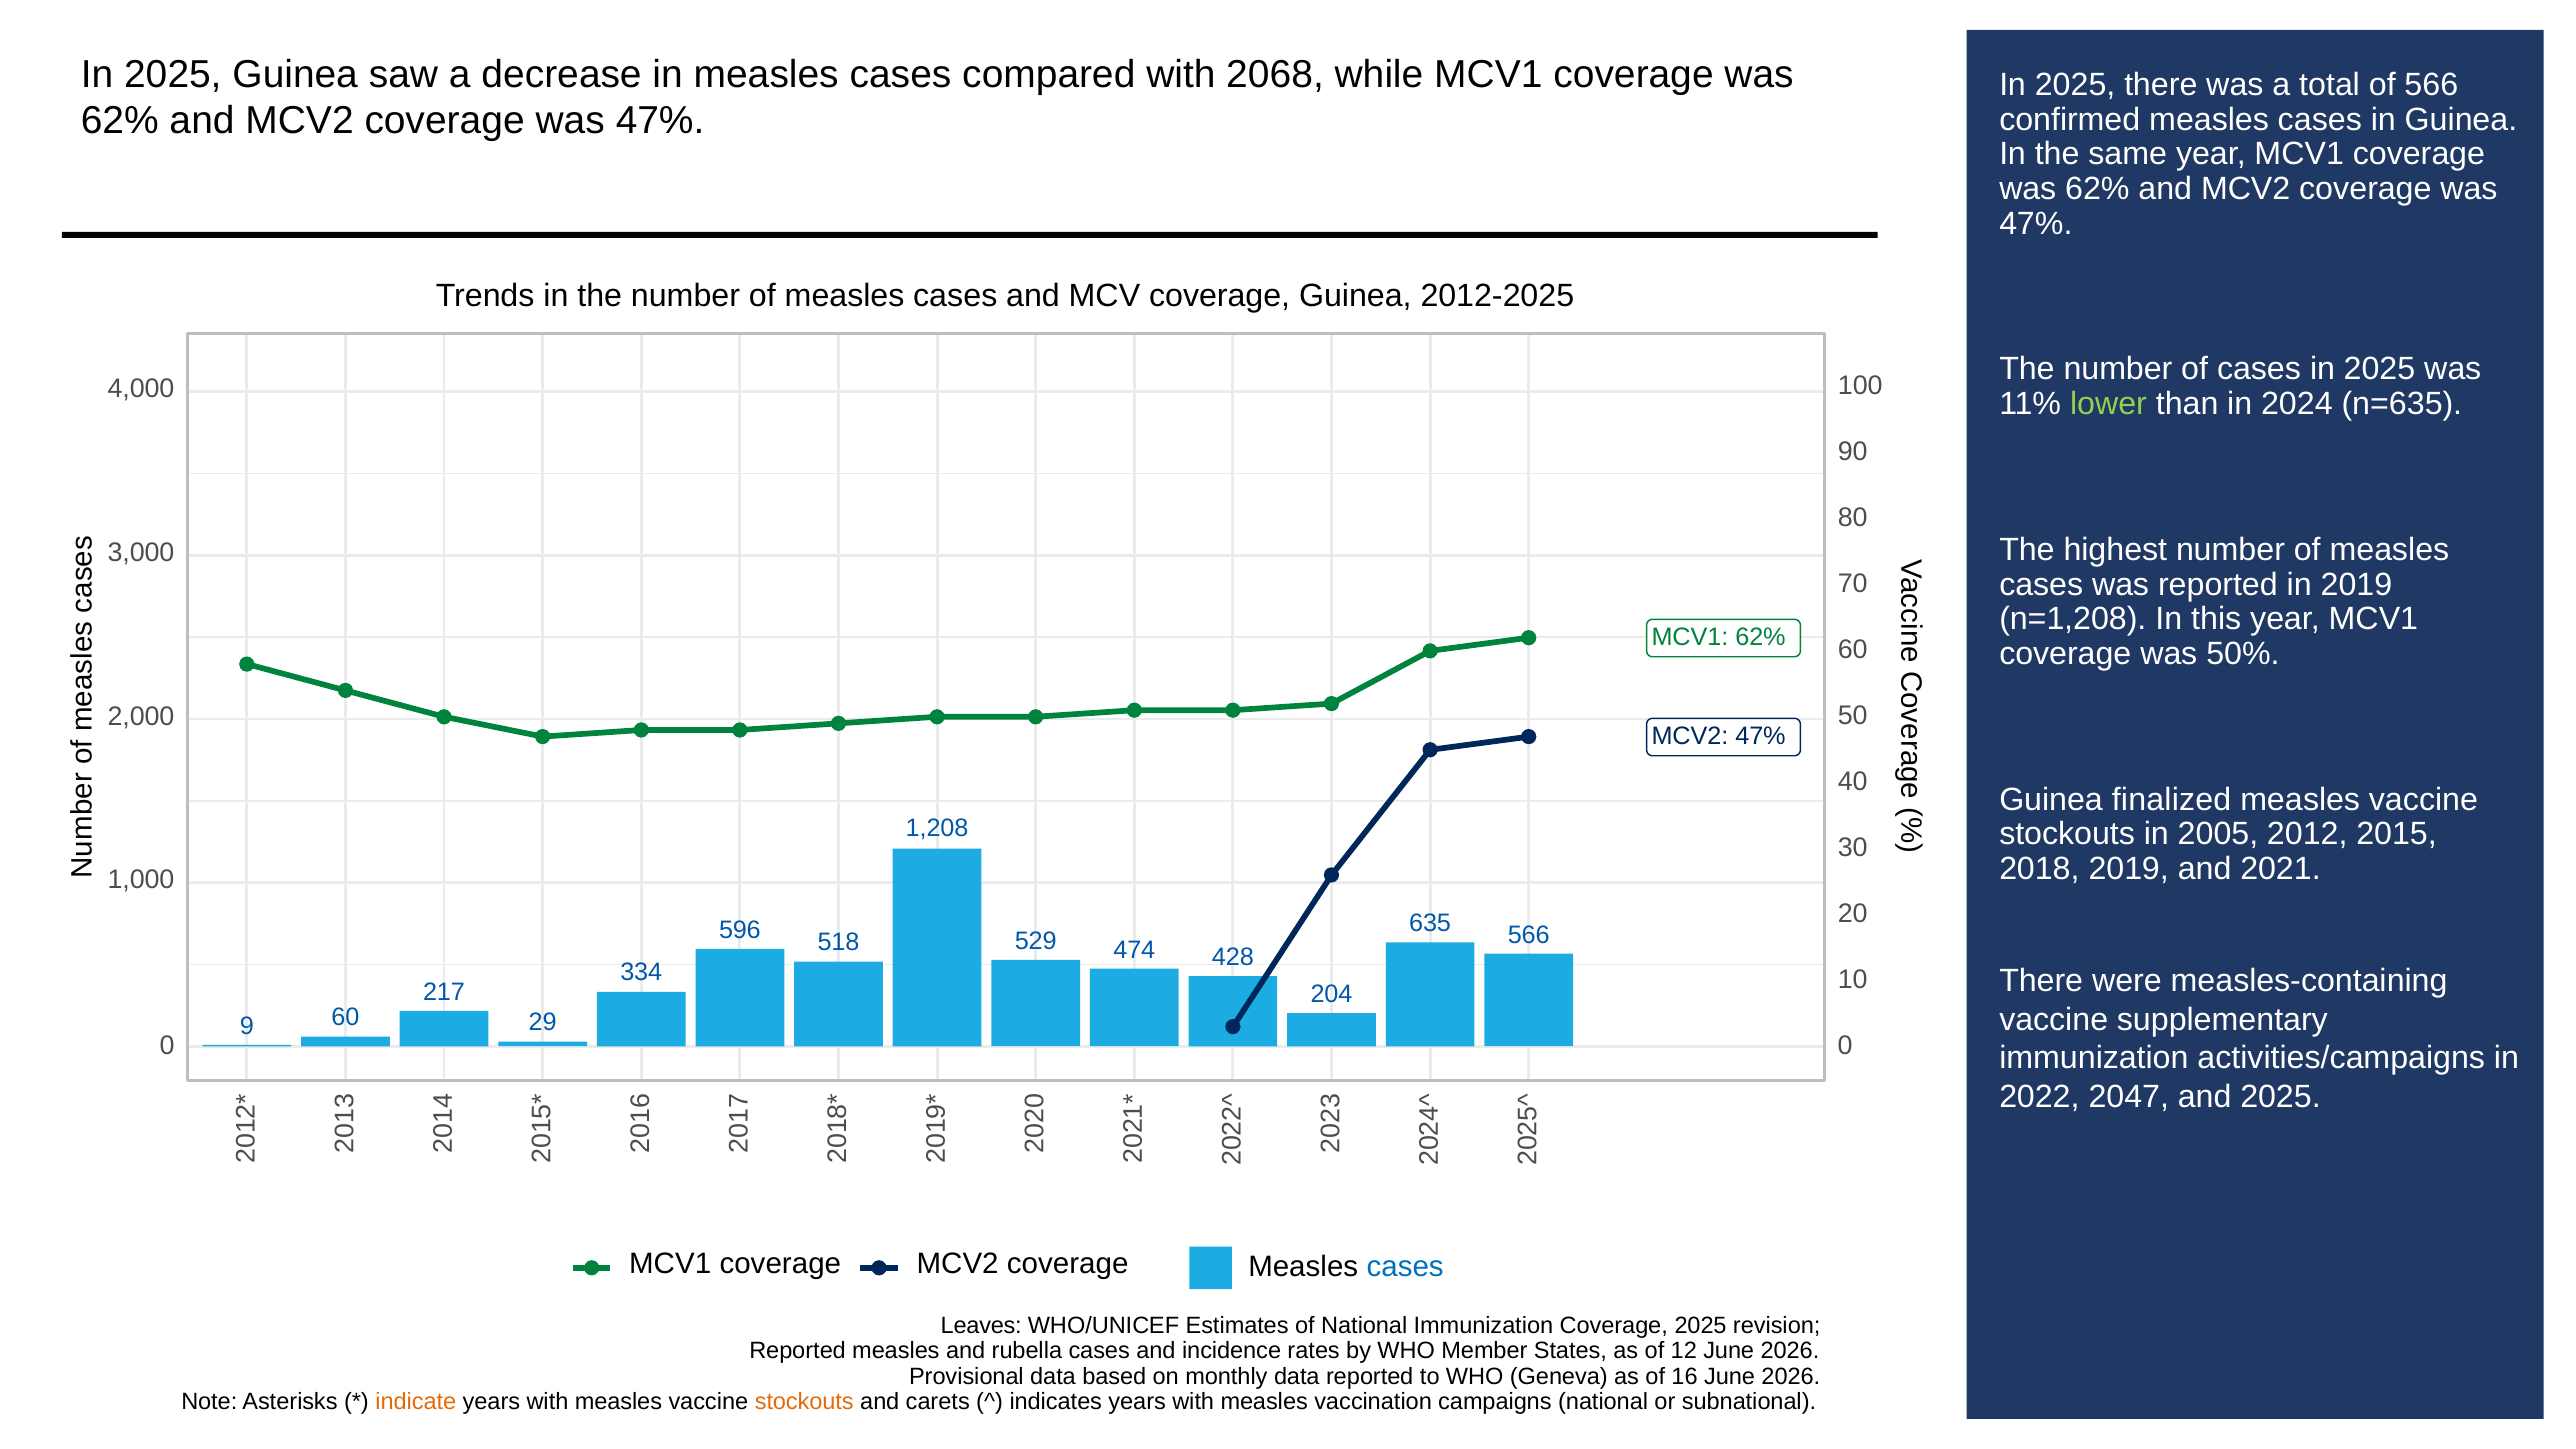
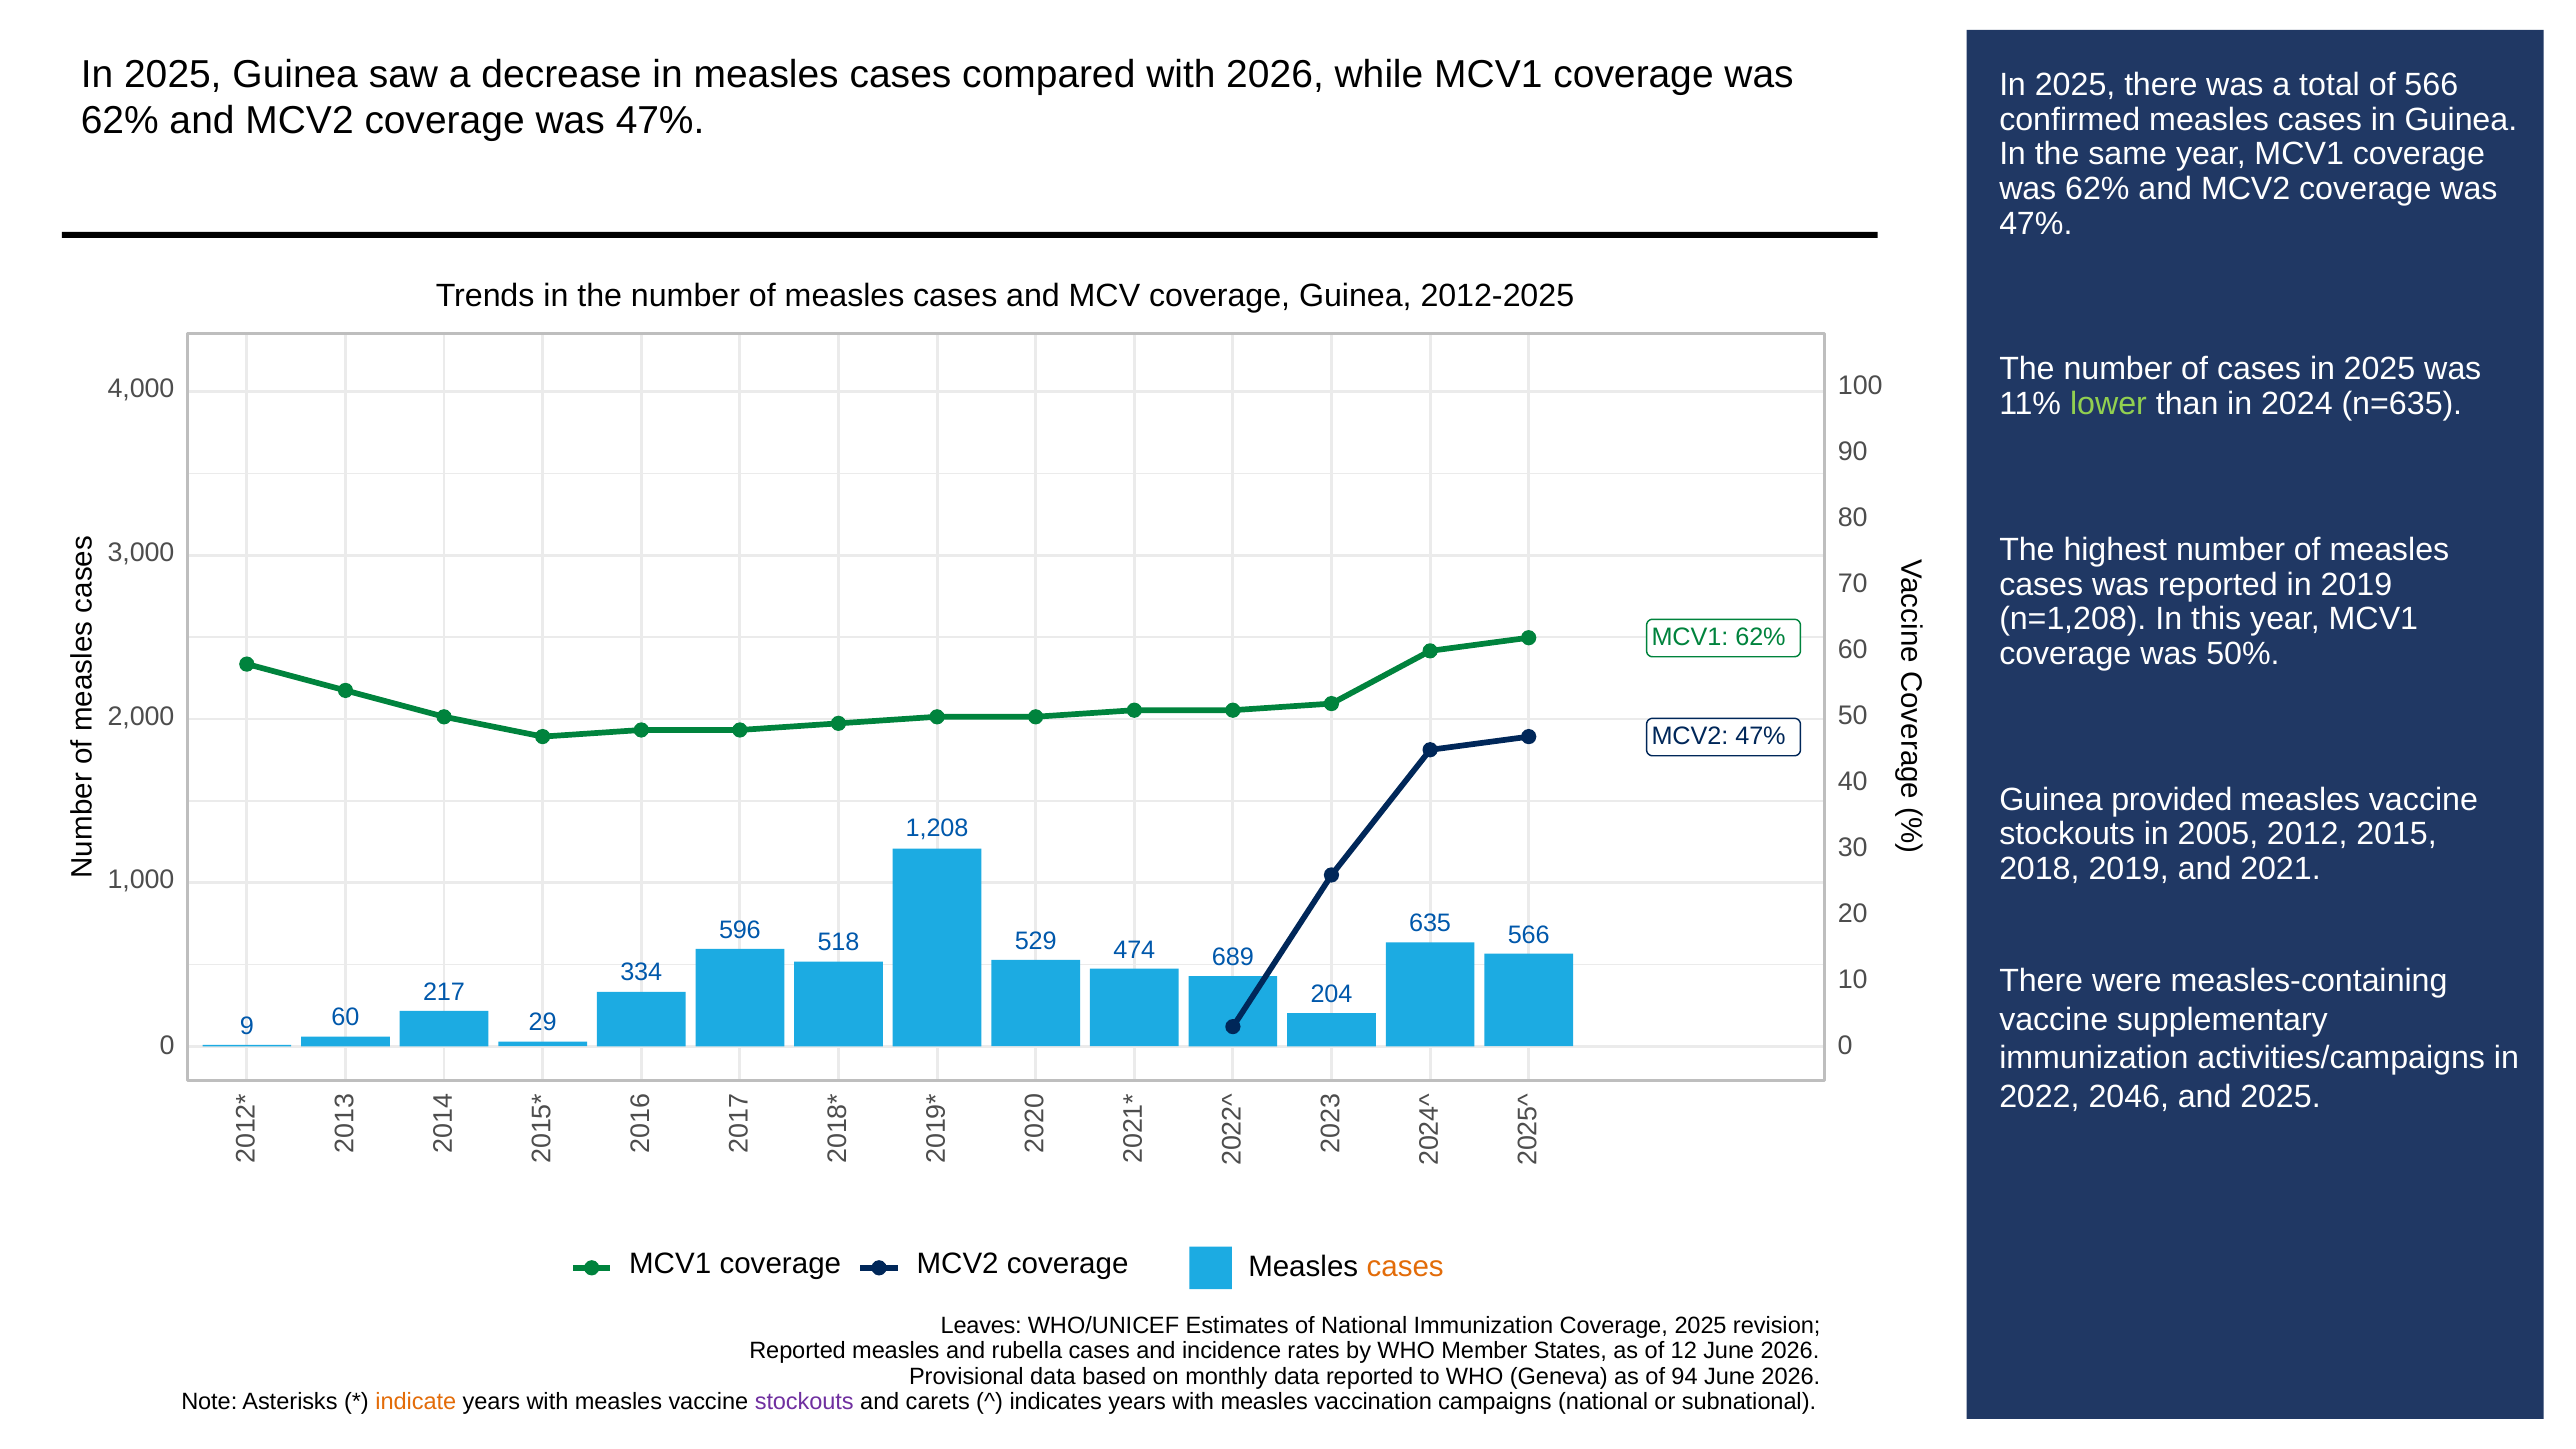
with 2068: 2068 -> 2026
finalized: finalized -> provided
428: 428 -> 689
2047: 2047 -> 2046
cases at (1405, 1267) colour: blue -> orange
16: 16 -> 94
stockouts at (804, 1402) colour: orange -> purple
